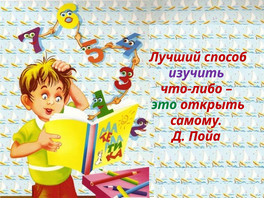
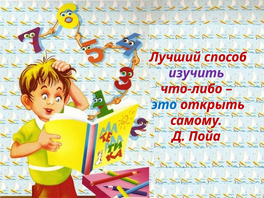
это colour: green -> blue
